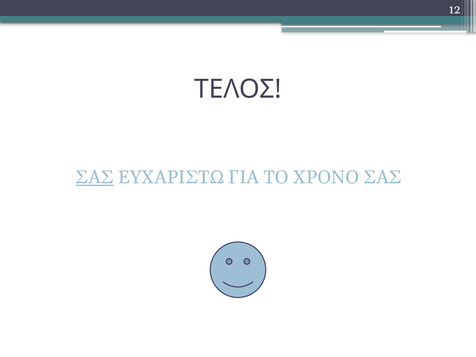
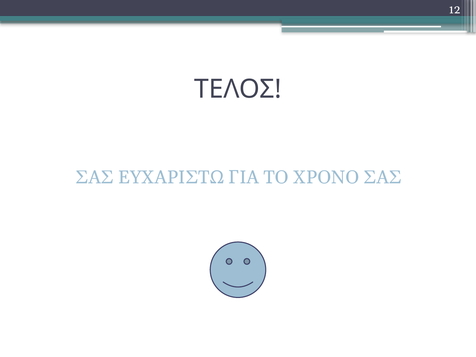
ΣΑΣ at (95, 177) underline: present -> none
